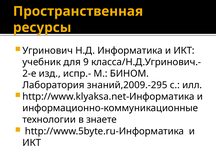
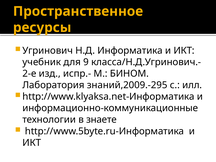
Пространственная: Пространственная -> Пространственное
